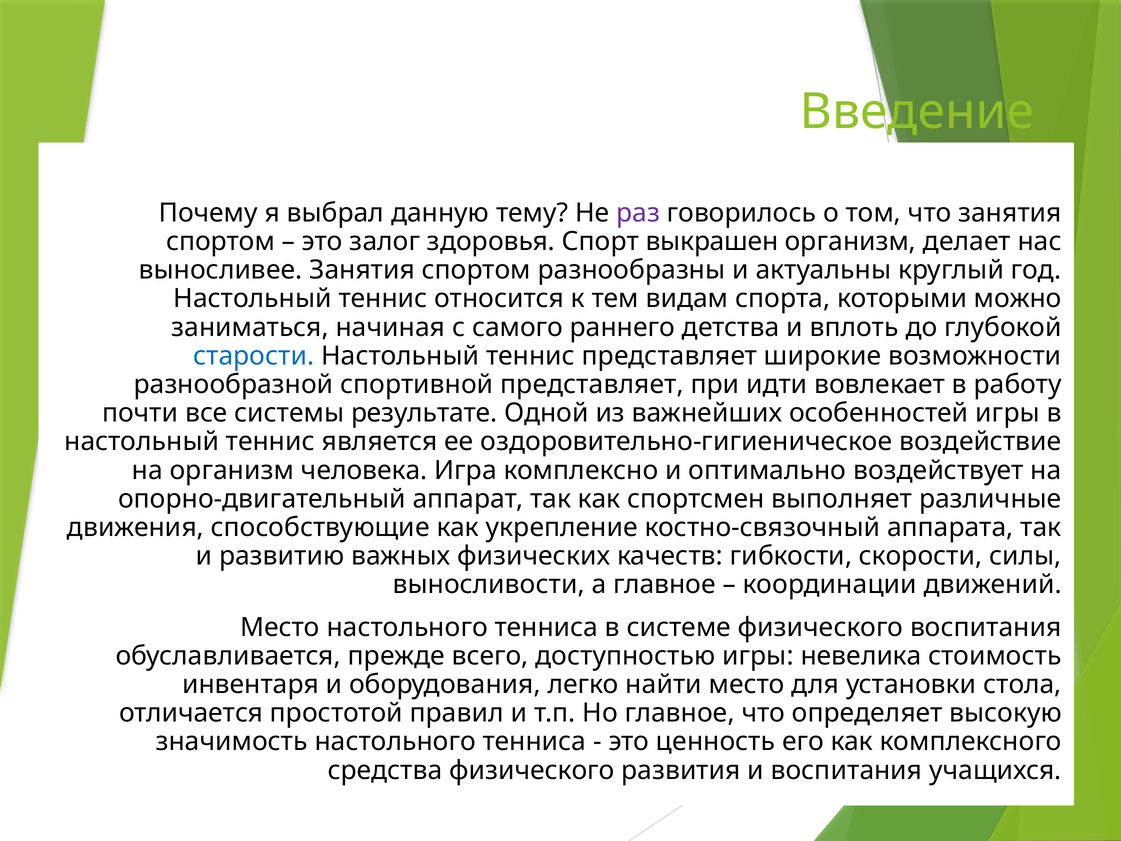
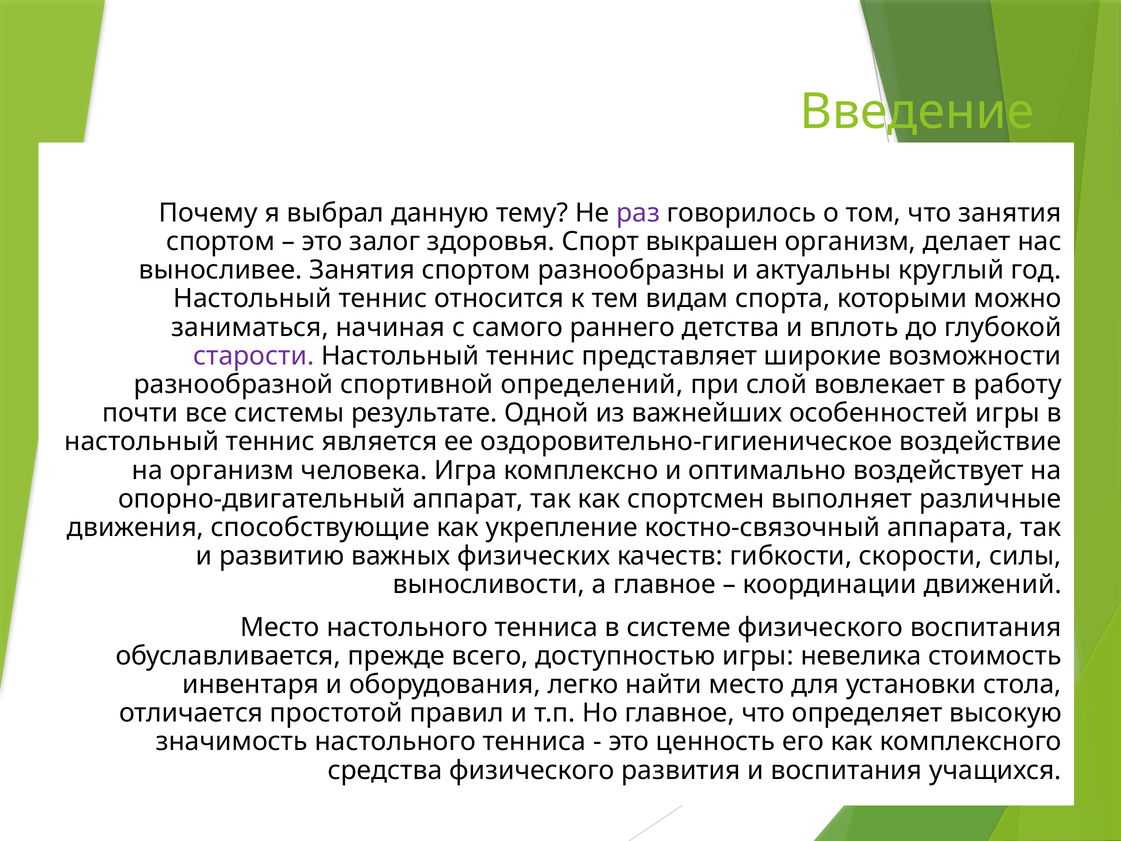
старости colour: blue -> purple
спортивной представляет: представляет -> определений
идти: идти -> слой
